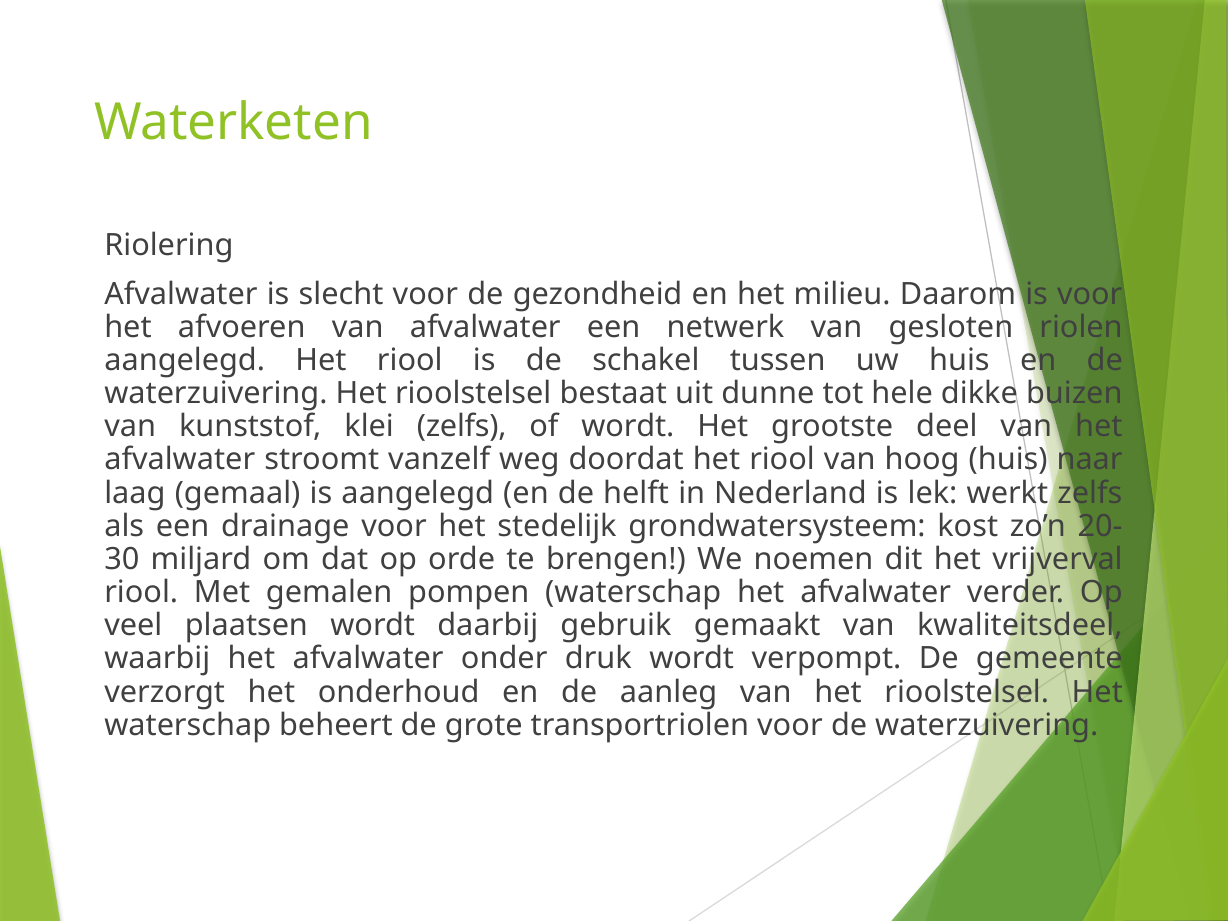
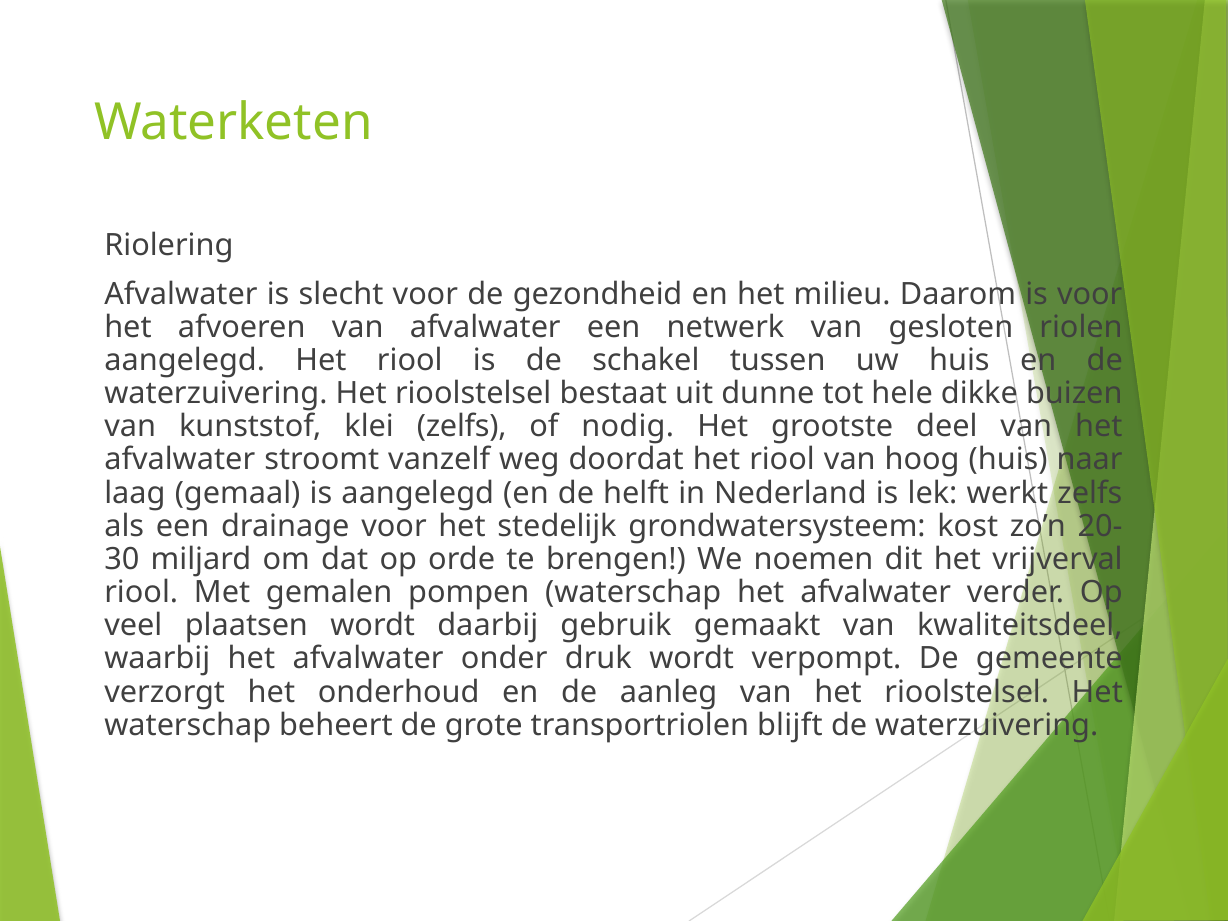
of wordt: wordt -> nodig
transportriolen voor: voor -> blijft
